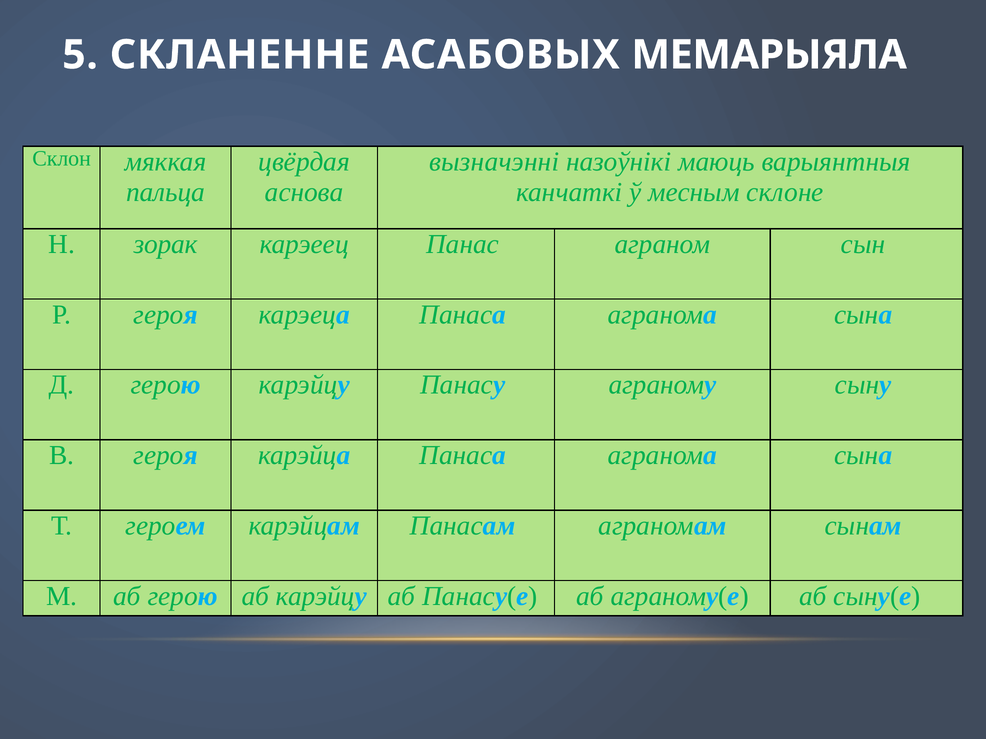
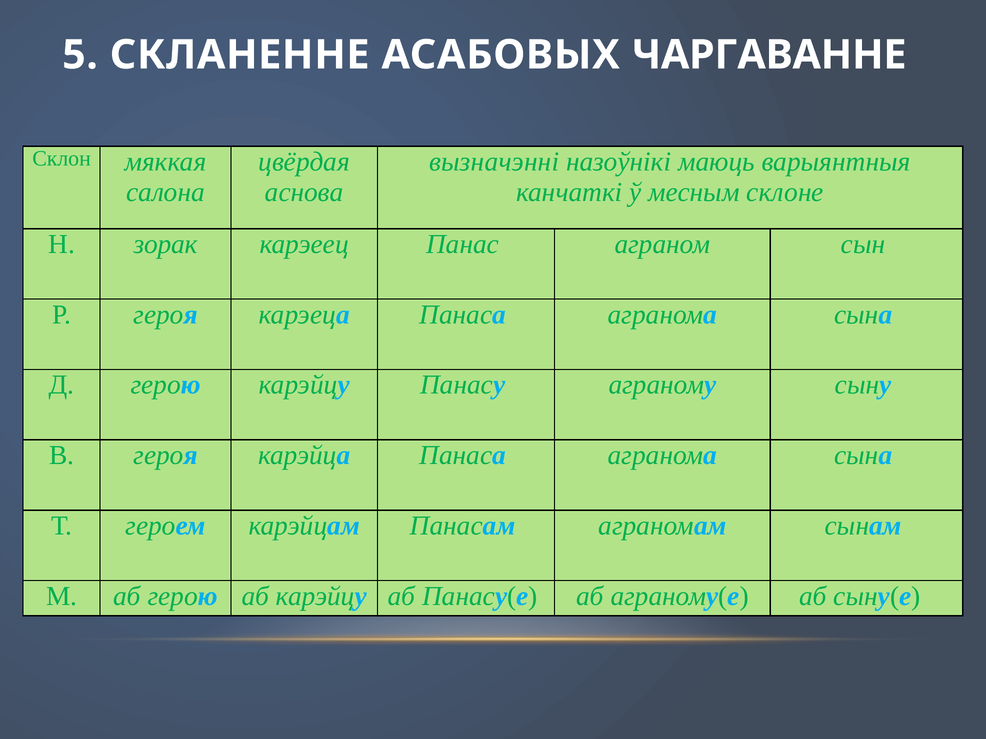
МЕМАРЫЯЛА: МЕМАРЫЯЛА -> ЧАРГАВАННЕ
пальца: пальца -> салона
